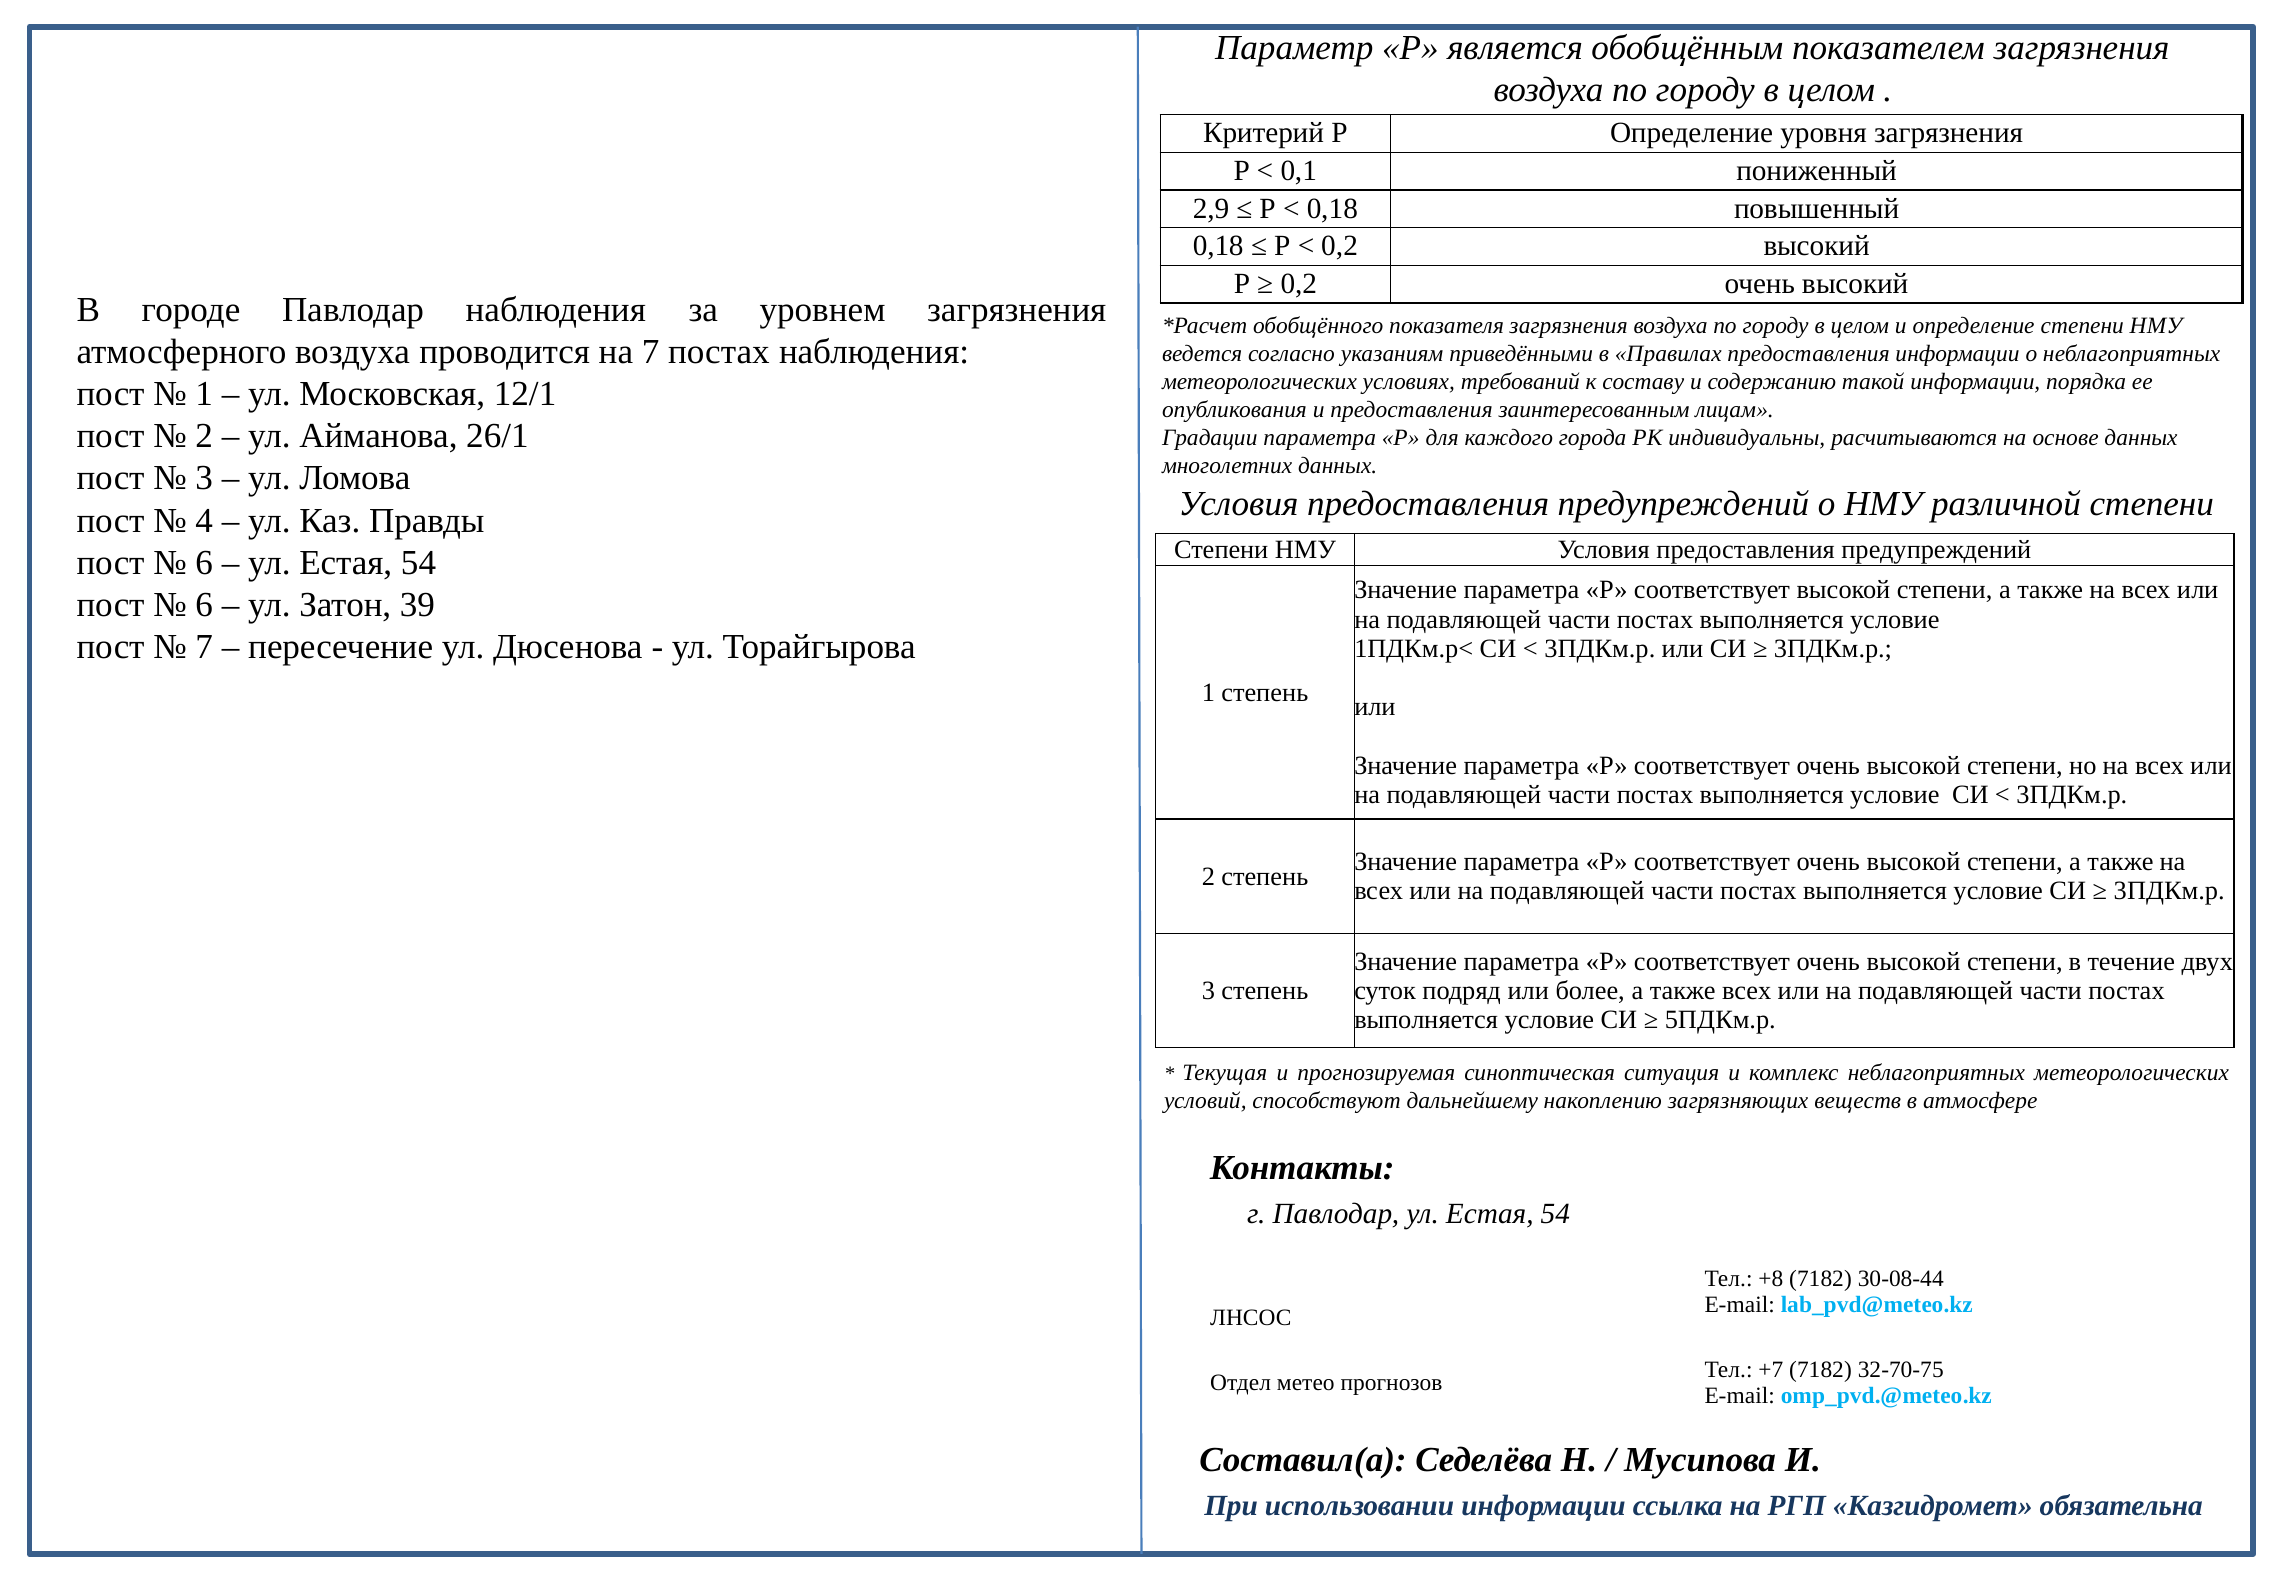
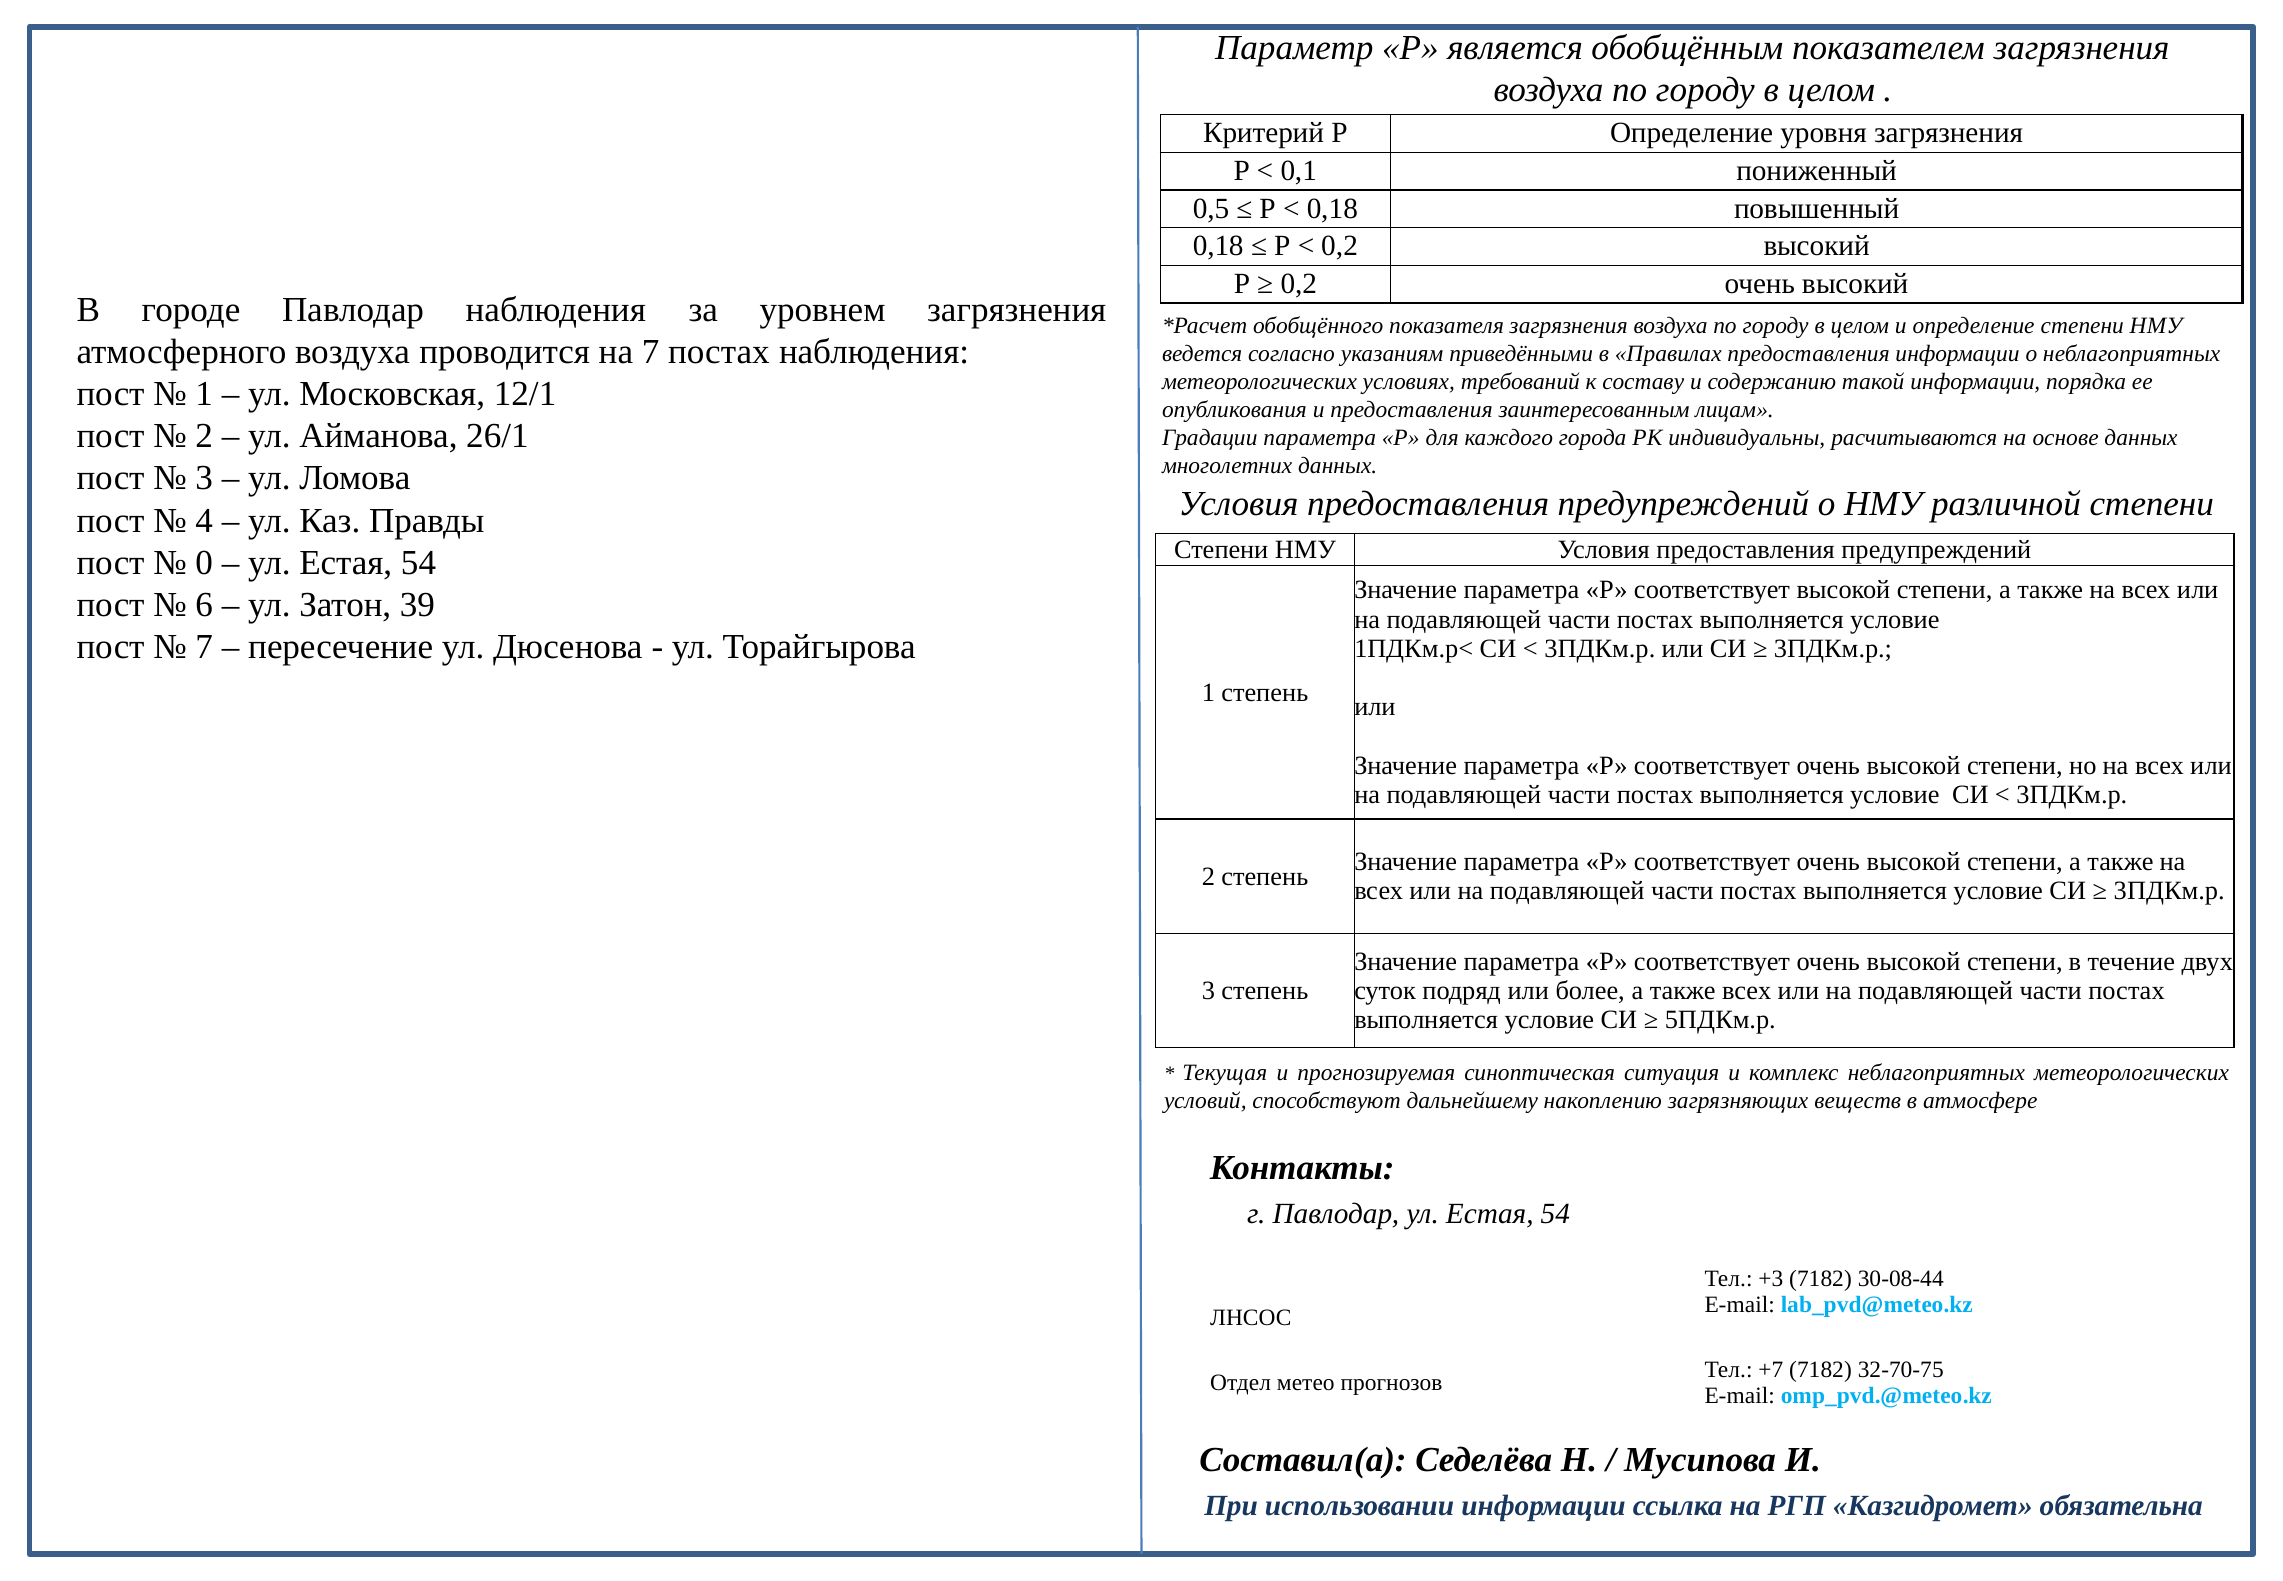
2,9: 2,9 -> 0,5
6 at (204, 562): 6 -> 0
+8: +8 -> +3
